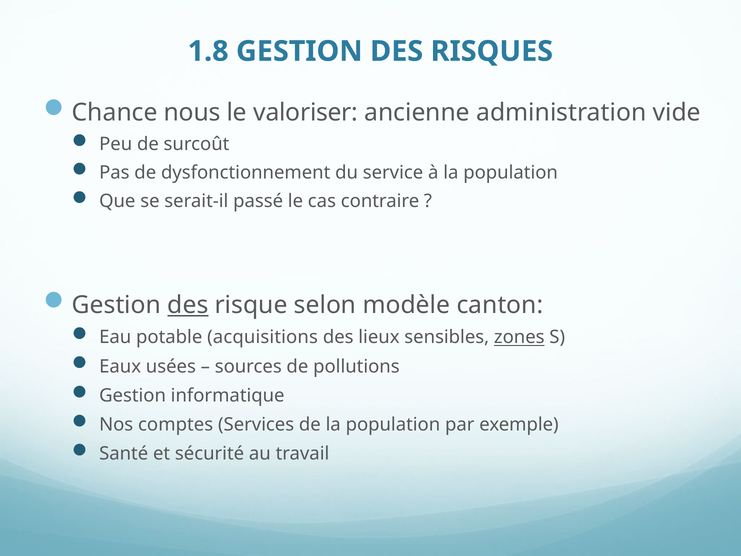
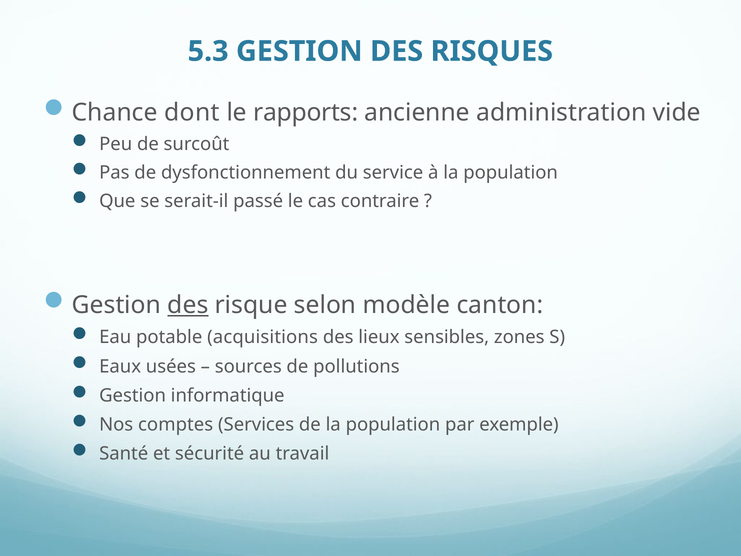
1.8: 1.8 -> 5.3
nous: nous -> dont
valoriser: valoriser -> rapports
zones underline: present -> none
